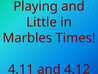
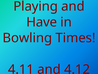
Little: Little -> Have
Marbles: Marbles -> Bowling
